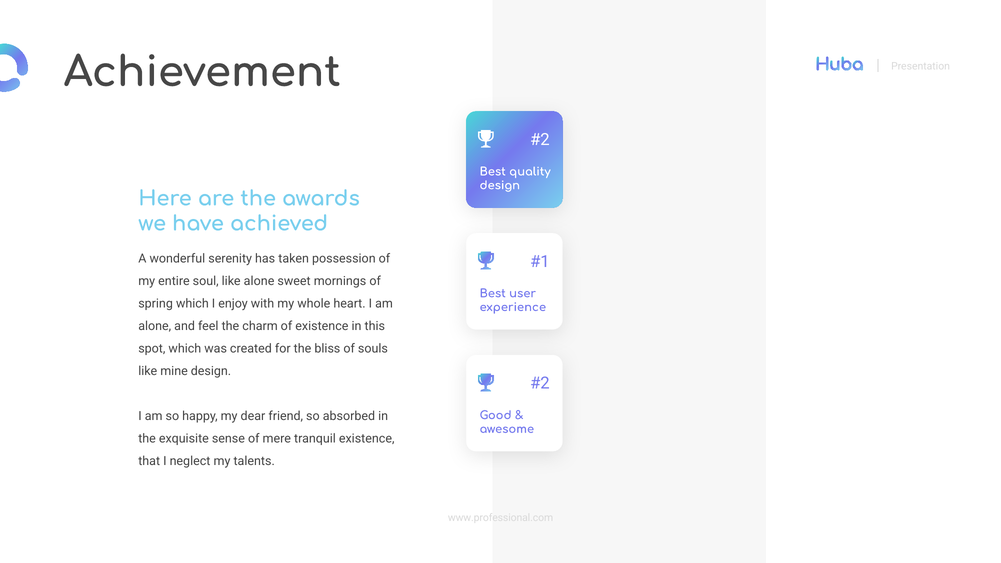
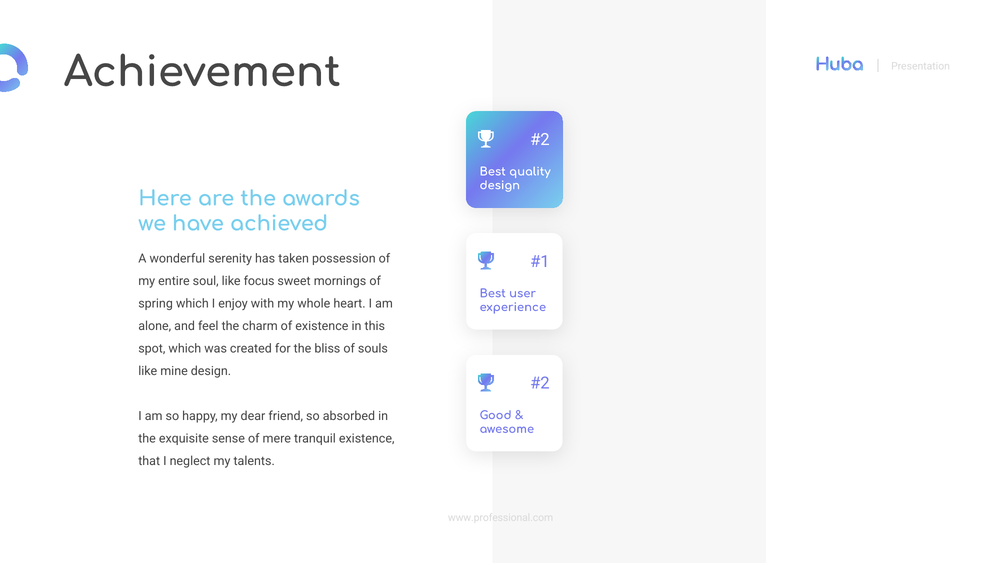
like alone: alone -> focus
